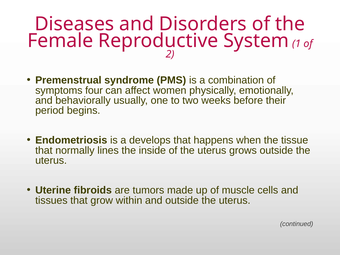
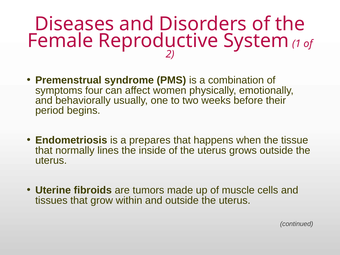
develops: develops -> prepares
